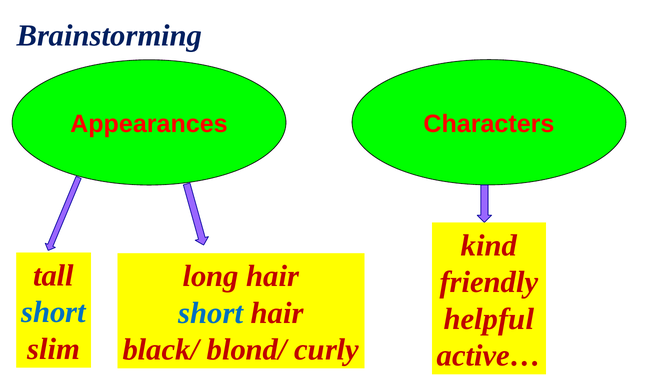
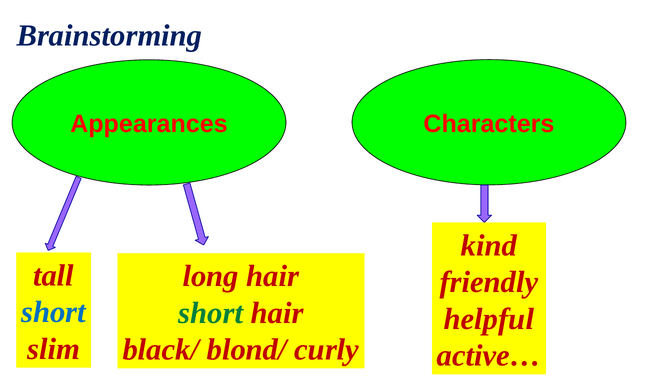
short at (211, 313) colour: blue -> green
